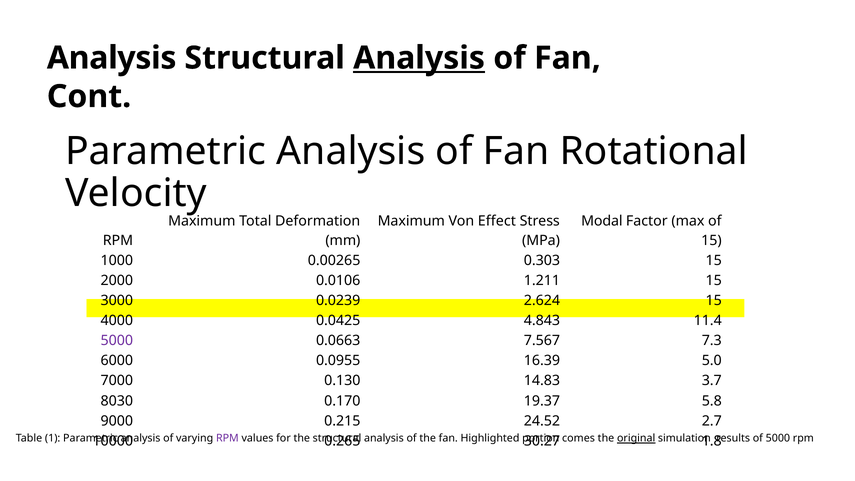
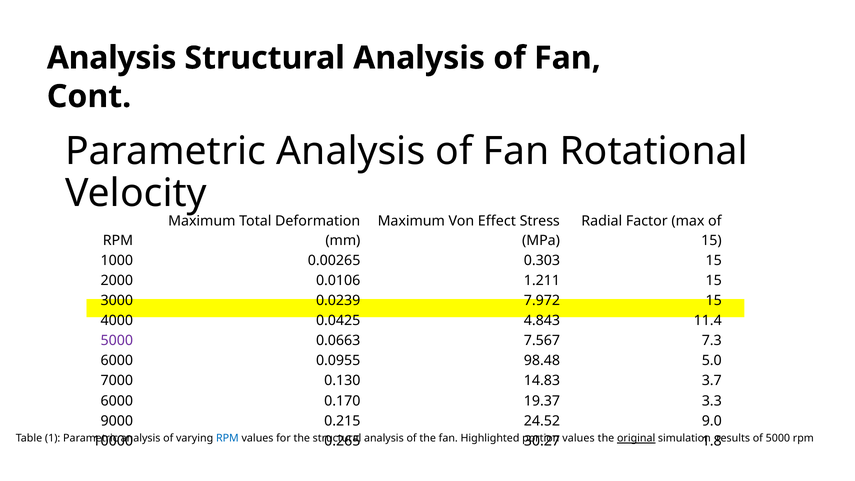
Analysis at (419, 58) underline: present -> none
Modal: Modal -> Radial
2.624: 2.624 -> 7.972
16.39: 16.39 -> 98.48
8030 at (117, 401): 8030 -> 6000
5.8: 5.8 -> 3.3
2.7: 2.7 -> 9.0
RPM at (227, 438) colour: purple -> blue
comes at (579, 438): comes -> values
